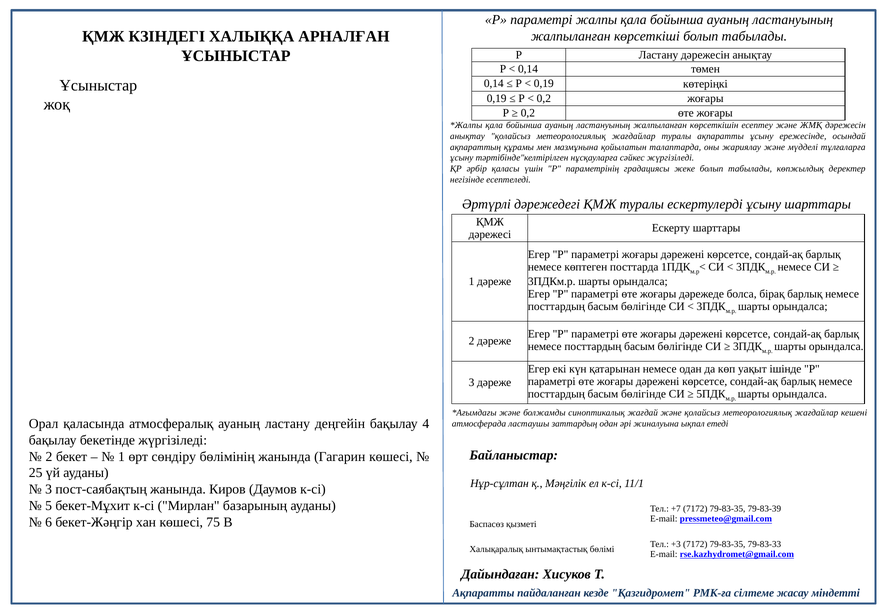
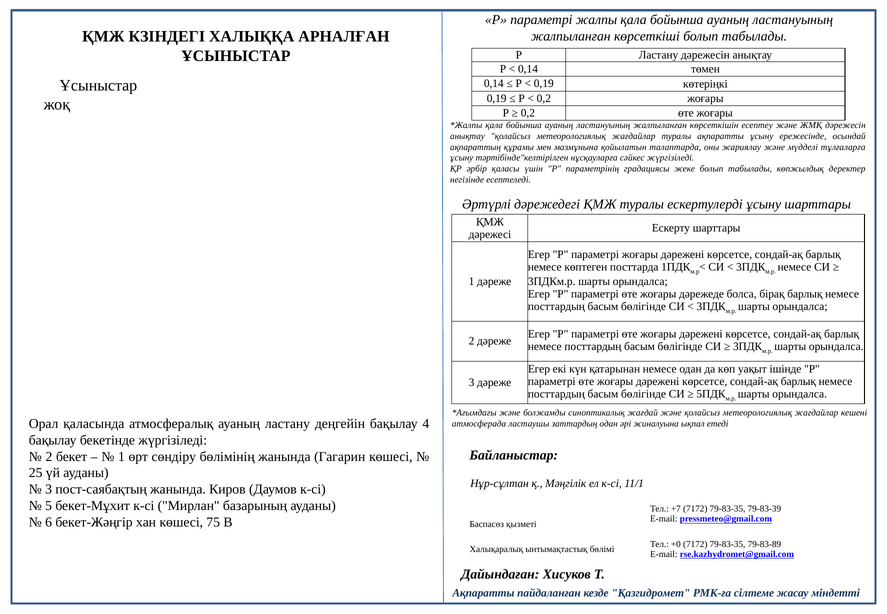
+3: +3 -> +0
79-83-33: 79-83-33 -> 79-83-89
